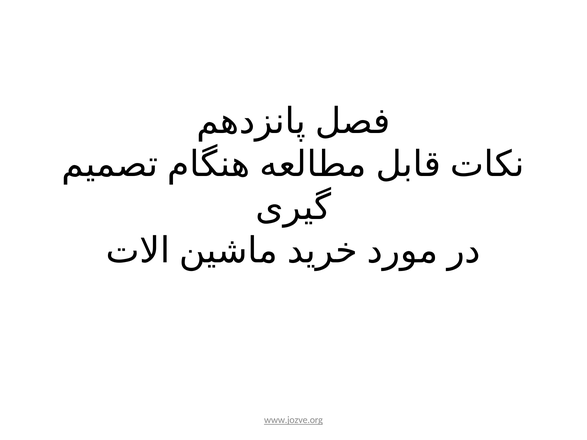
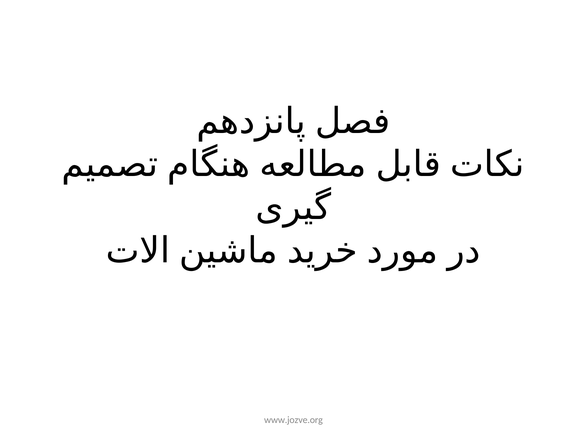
www.jozve.org underline: present -> none
